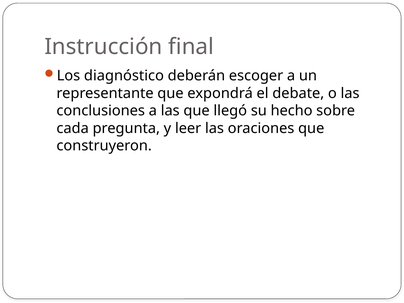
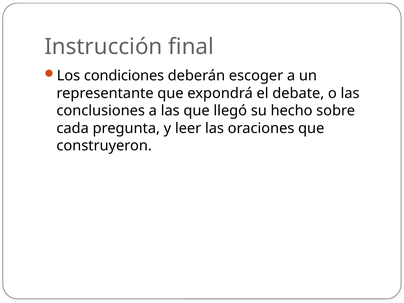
diagnóstico: diagnóstico -> condiciones
